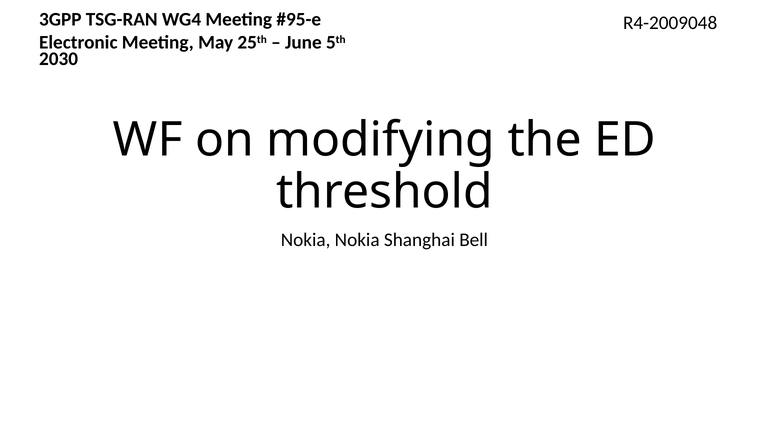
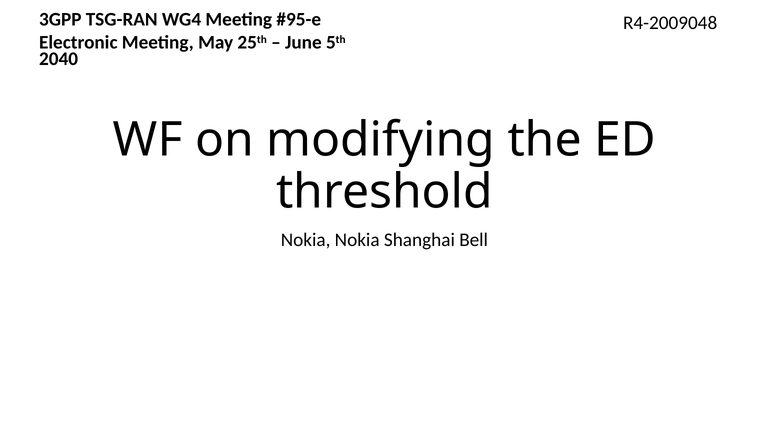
2030: 2030 -> 2040
